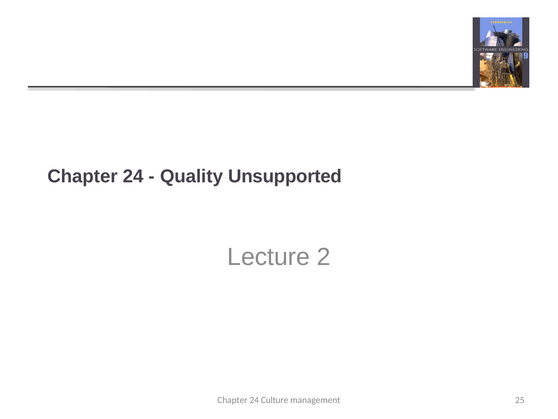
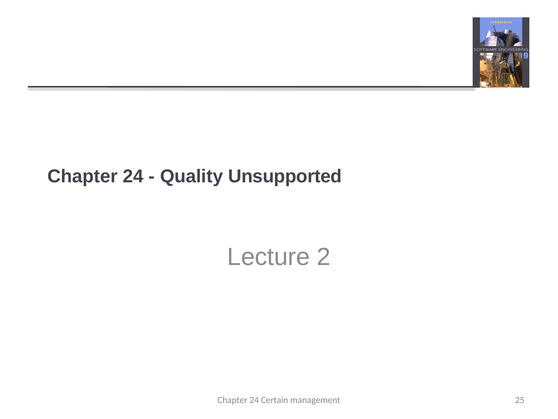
Culture: Culture -> Certain
